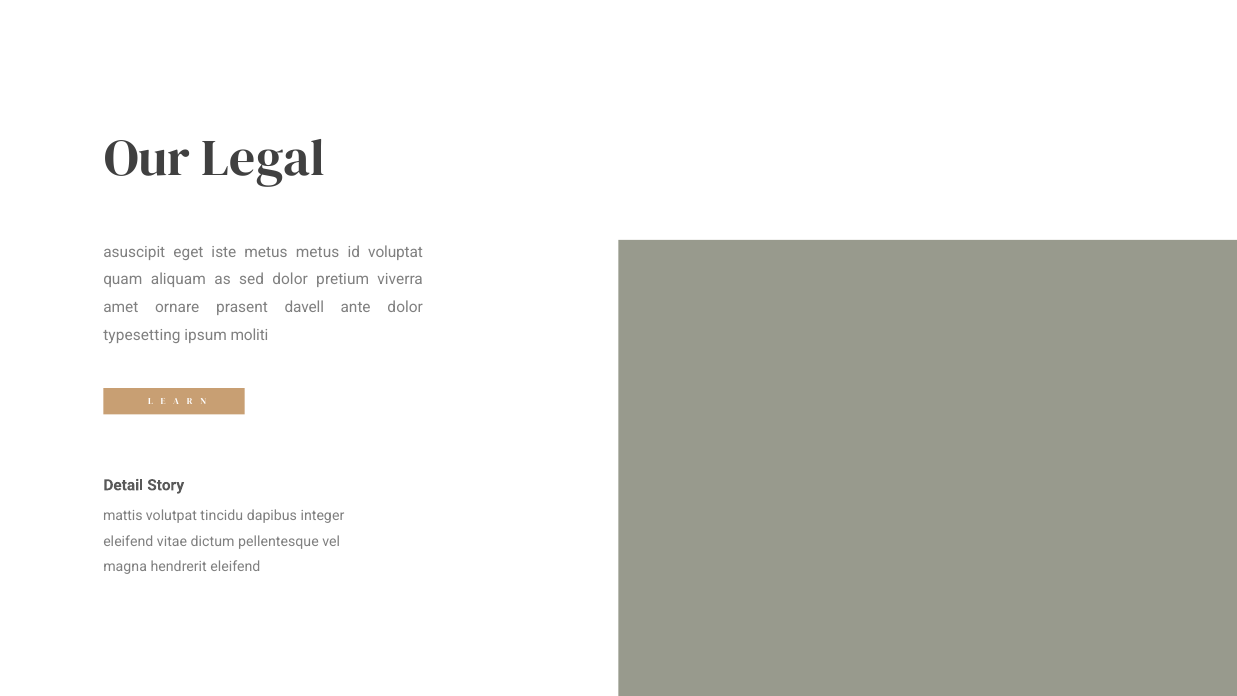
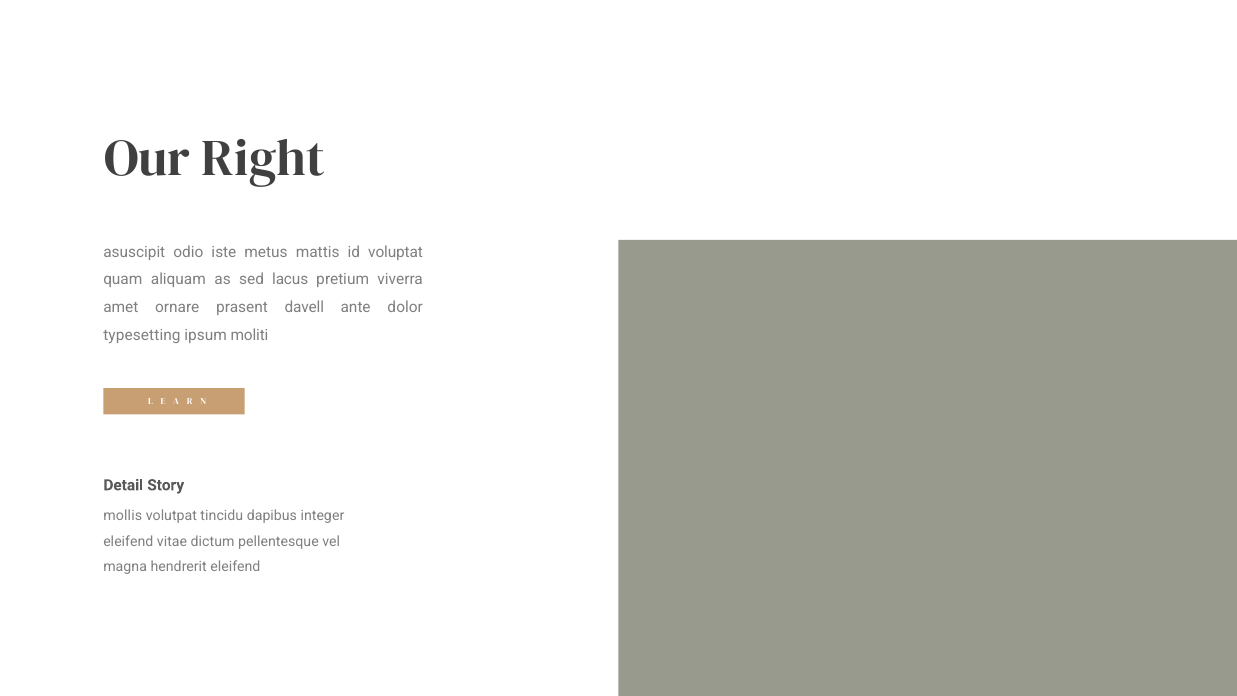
Legal: Legal -> Right
eget: eget -> odio
metus metus: metus -> mattis
sed dolor: dolor -> lacus
mattis: mattis -> mollis
